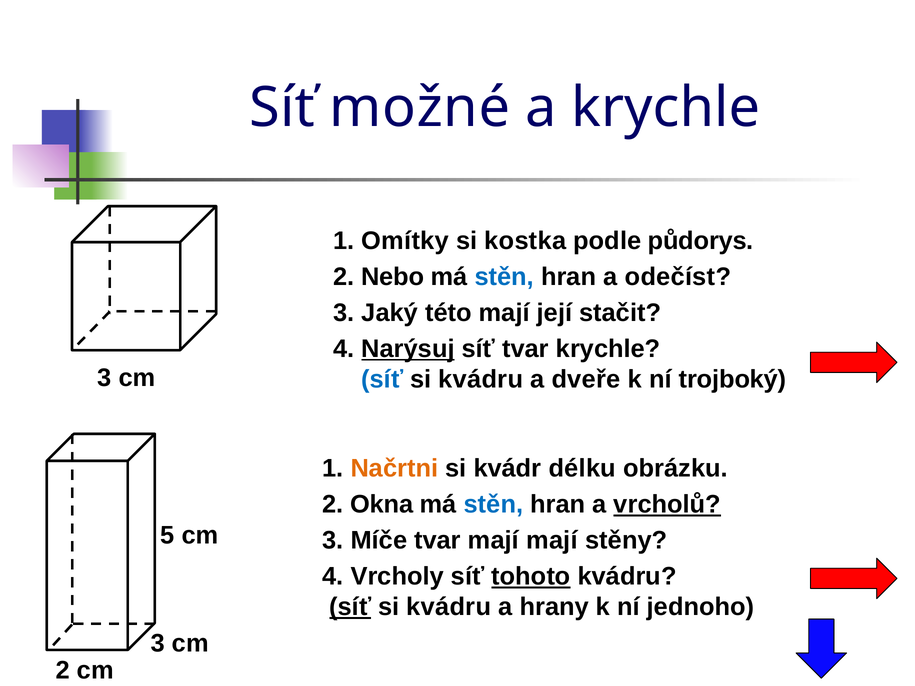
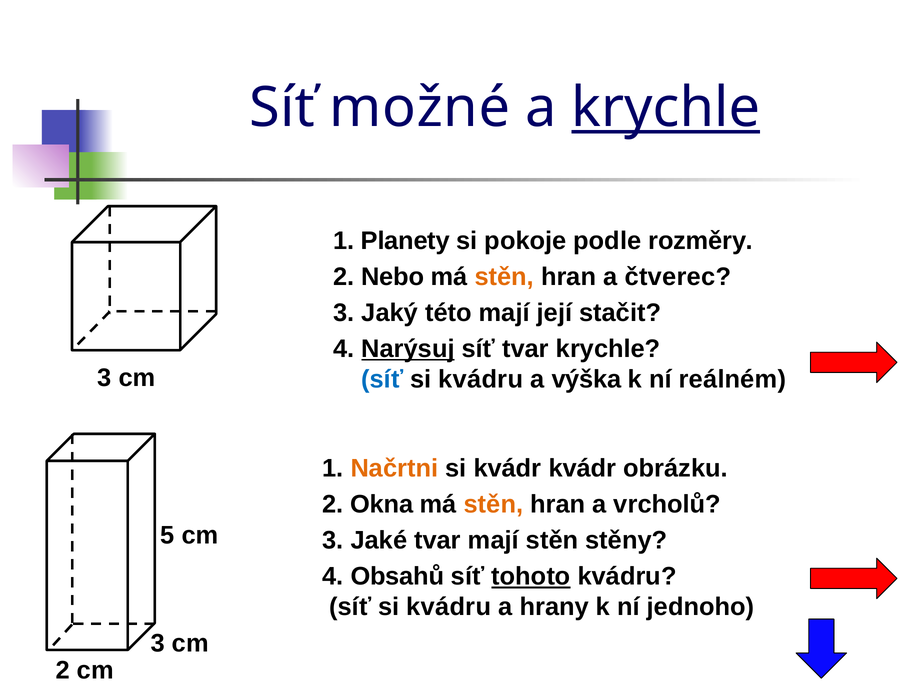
krychle at (666, 108) underline: none -> present
Omítky: Omítky -> Planety
kostka: kostka -> pokoje
půdorys: půdorys -> rozměry
stěn at (504, 277) colour: blue -> orange
odečíst: odečíst -> čtverec
dveře: dveře -> výška
trojboký: trojboký -> reálném
kvádr délku: délku -> kvádr
stěn at (493, 505) colour: blue -> orange
vrcholů underline: present -> none
Míče: Míče -> Jaké
mají mají: mají -> stěn
Vrcholy: Vrcholy -> Obsahů
síť at (350, 607) underline: present -> none
